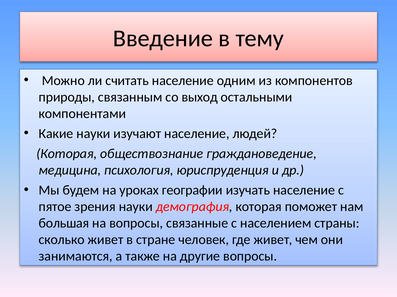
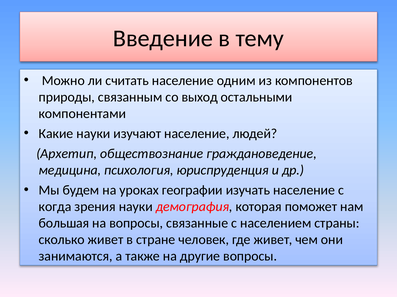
Которая at (67, 154): Которая -> Архетип
пятое: пятое -> когда
